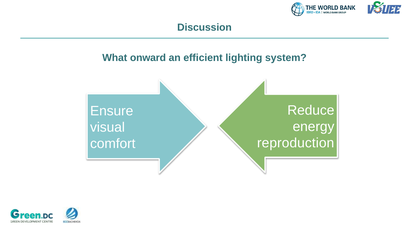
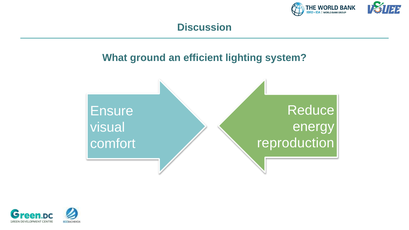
onward: onward -> ground
